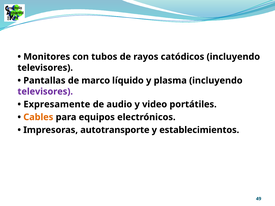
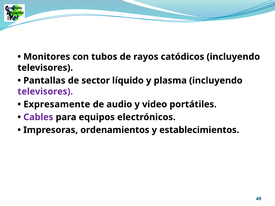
marco: marco -> sector
Cables colour: orange -> purple
autotransporte: autotransporte -> ordenamientos
